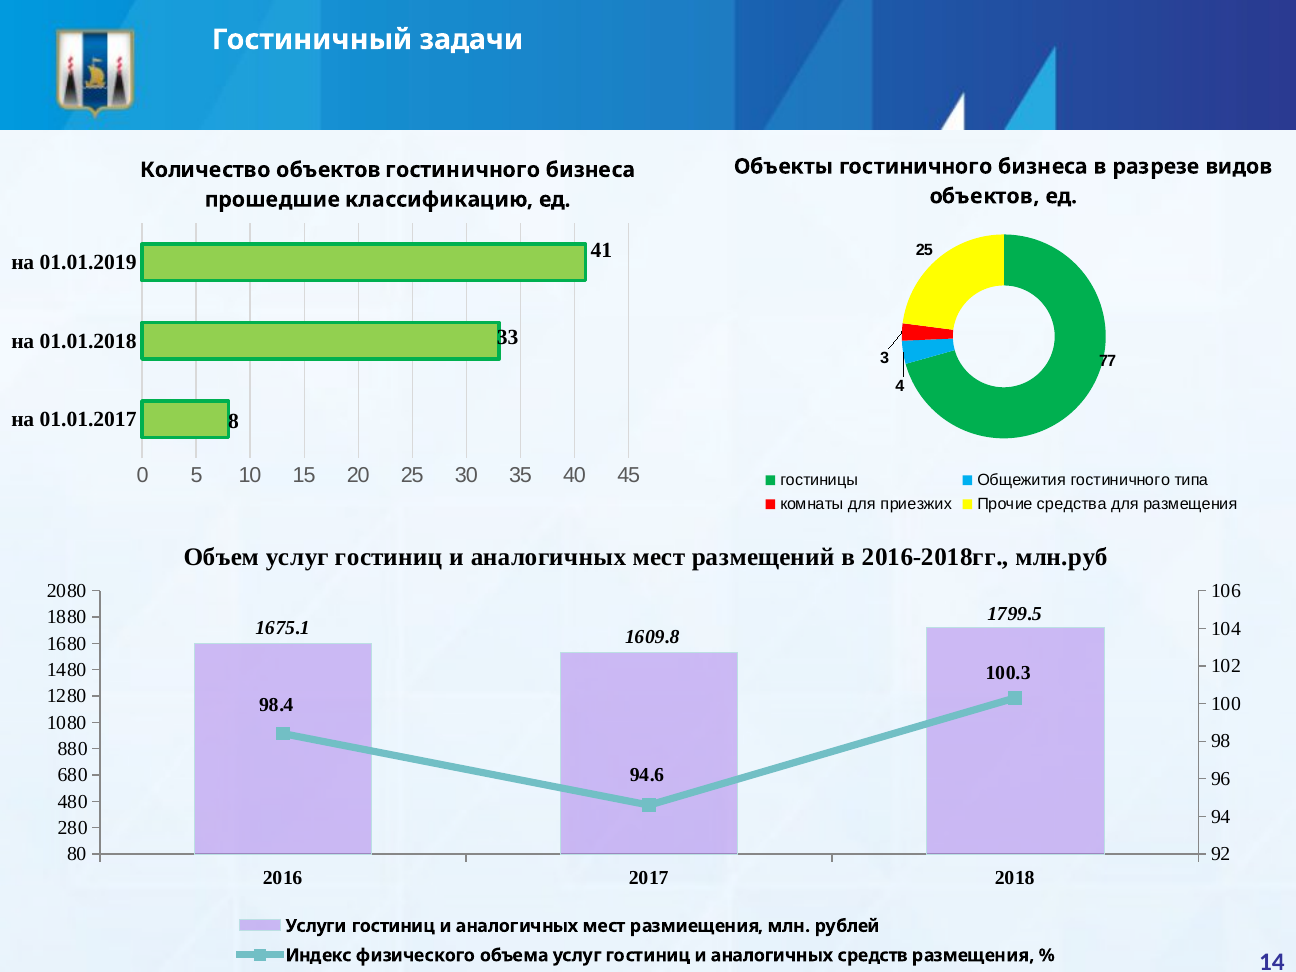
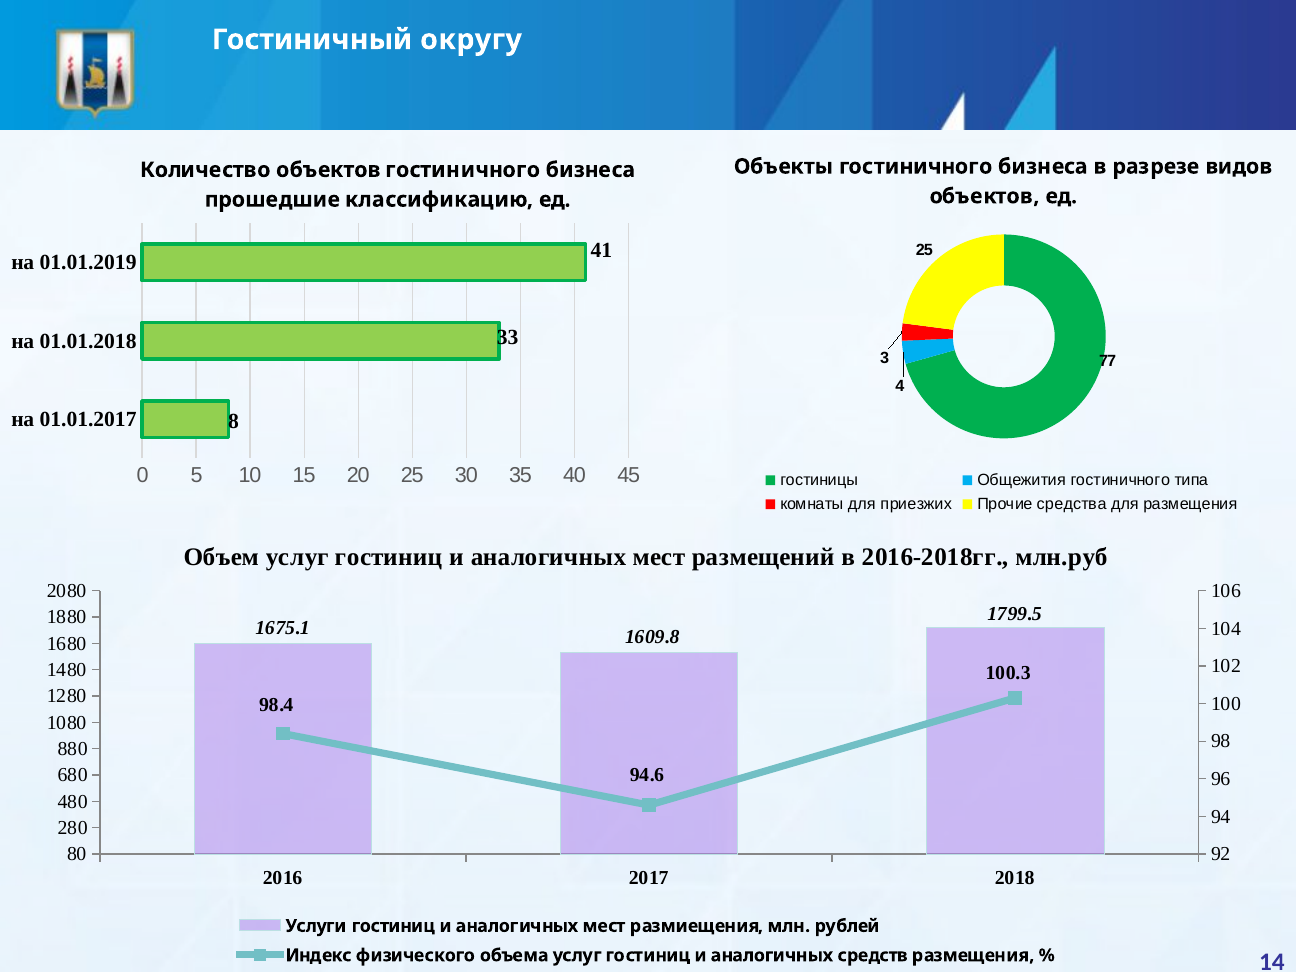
задачи: задачи -> округу
